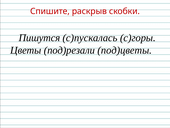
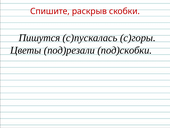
под)цветы: под)цветы -> под)скобки
